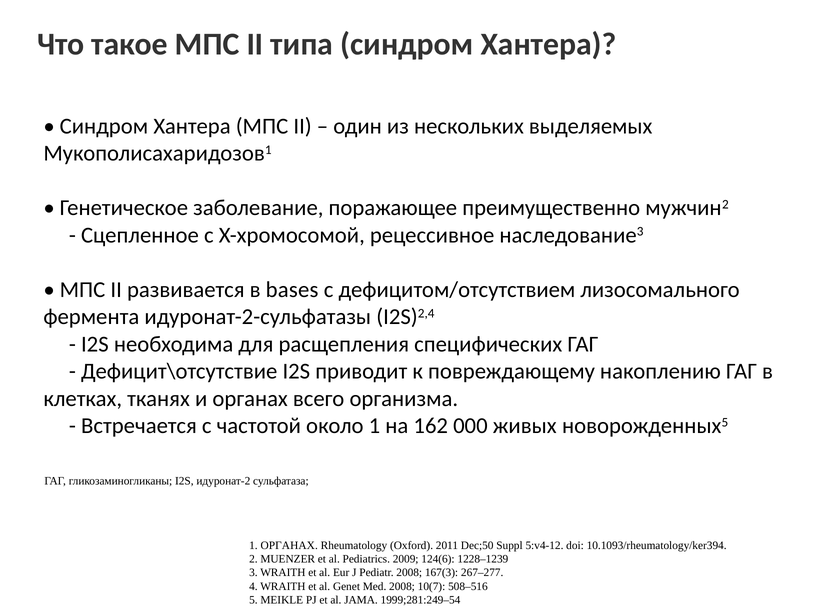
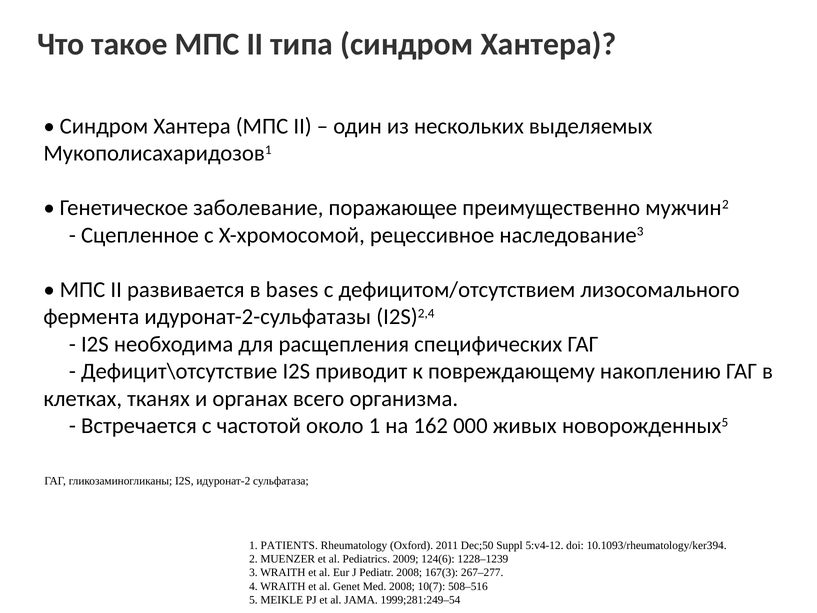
1 ОРГАНАХ: ОРГАНАХ -> PATIENTS
